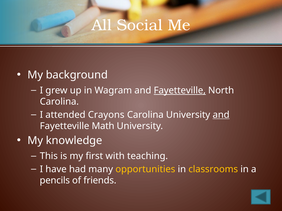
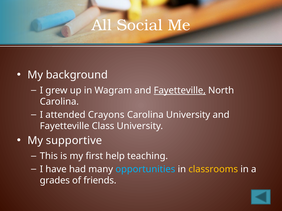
and at (221, 115) underline: present -> none
Math: Math -> Class
knowledge: knowledge -> supportive
with: with -> help
opportunities colour: yellow -> light blue
pencils: pencils -> grades
